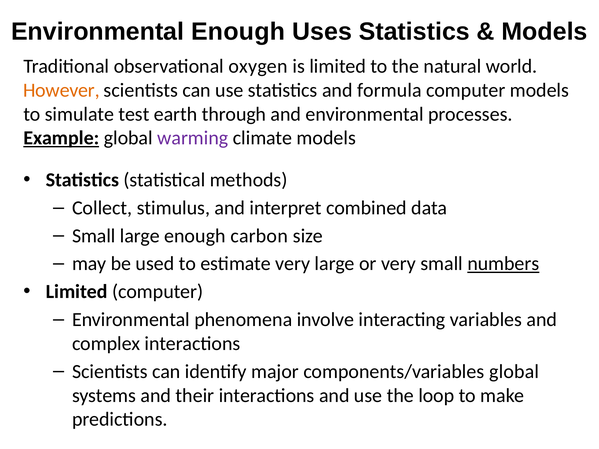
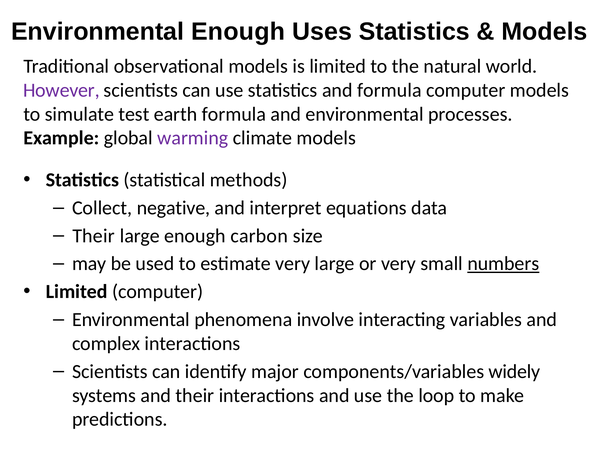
observational oxygen: oxygen -> models
However colour: orange -> purple
earth through: through -> formula
Example underline: present -> none
stimulus: stimulus -> negative
combined: combined -> equations
Small at (94, 236): Small -> Their
components/variables global: global -> widely
